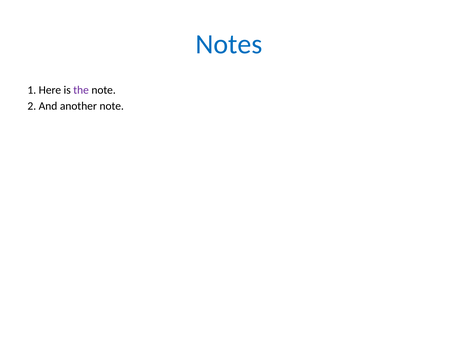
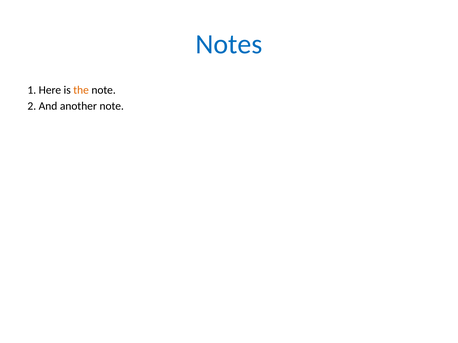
the colour: purple -> orange
